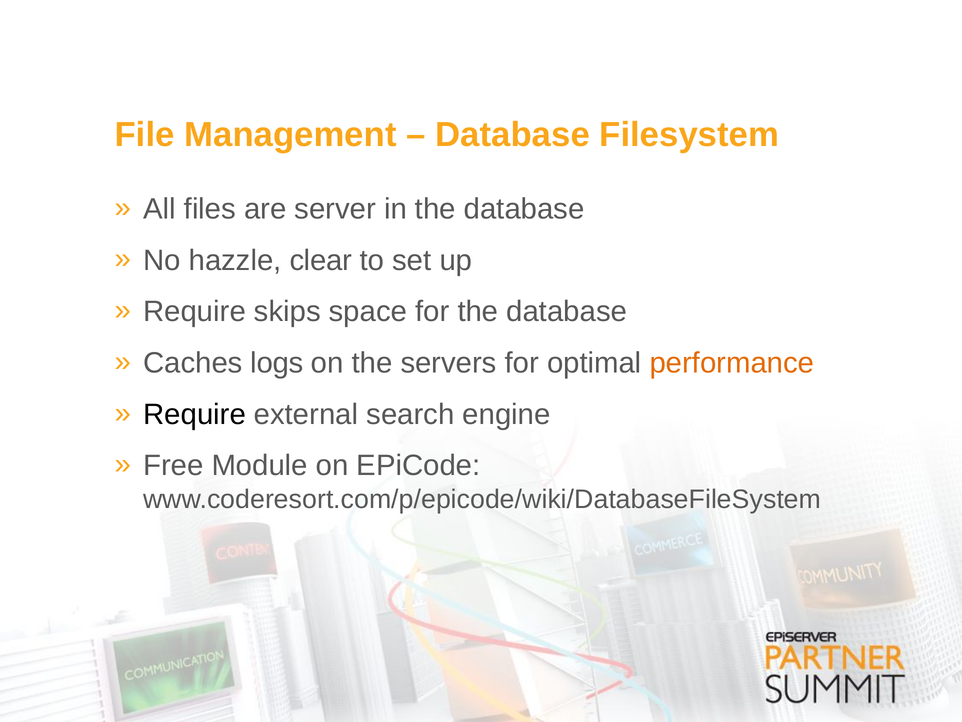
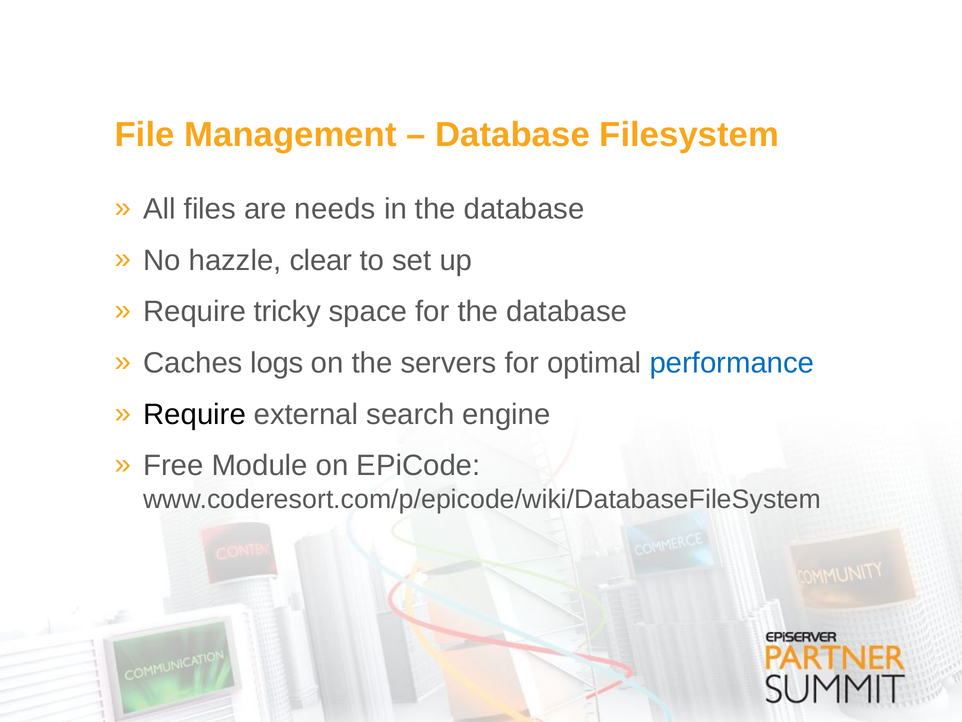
server: server -> needs
skips: skips -> tricky
performance colour: orange -> blue
